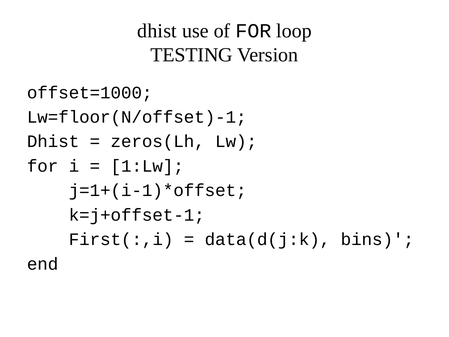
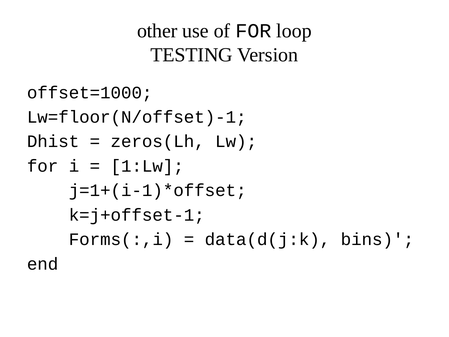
dhist at (157, 31): dhist -> other
First(:,i: First(:,i -> Forms(:,i
